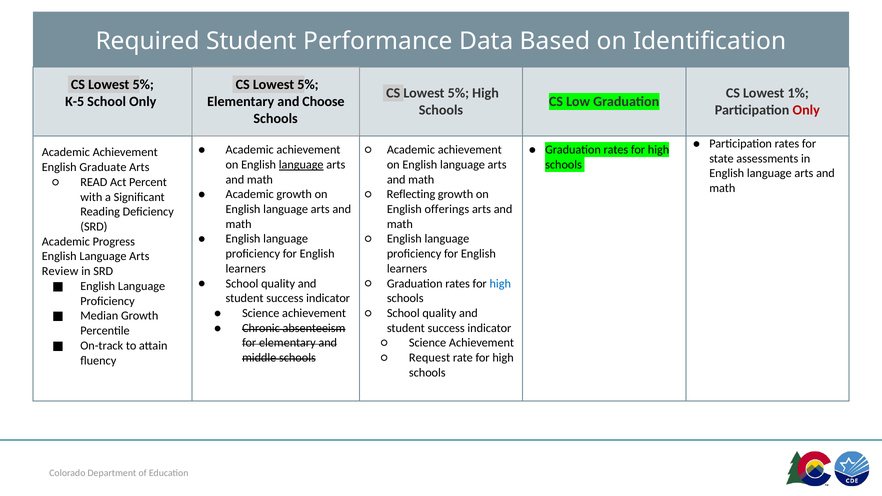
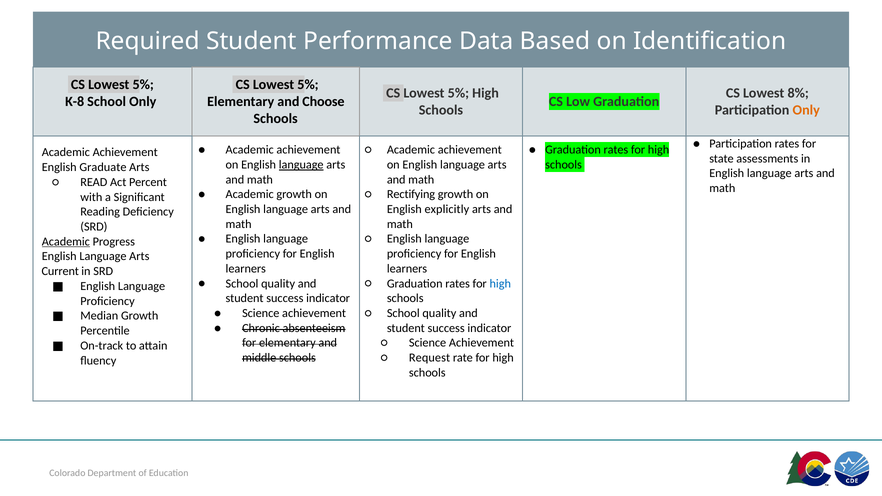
1%: 1% -> 8%
K-5: K-5 -> K-8
Only at (806, 110) colour: red -> orange
Reflecting: Reflecting -> Rectifying
offerings: offerings -> explicitly
Academic at (66, 242) underline: none -> present
Review: Review -> Current
